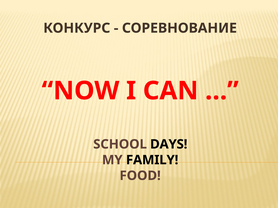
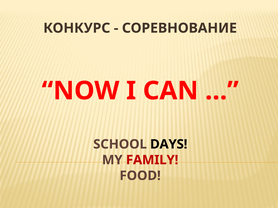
FAMILY colour: black -> red
